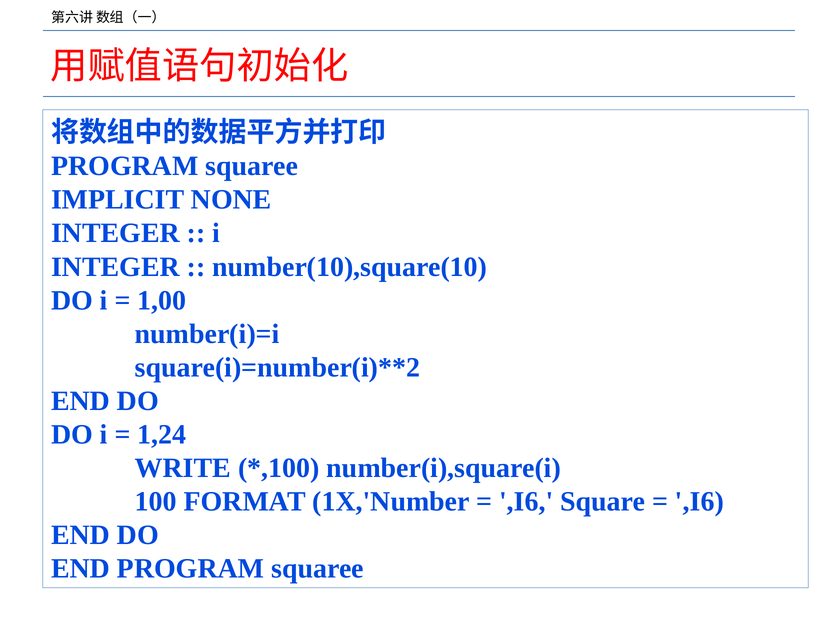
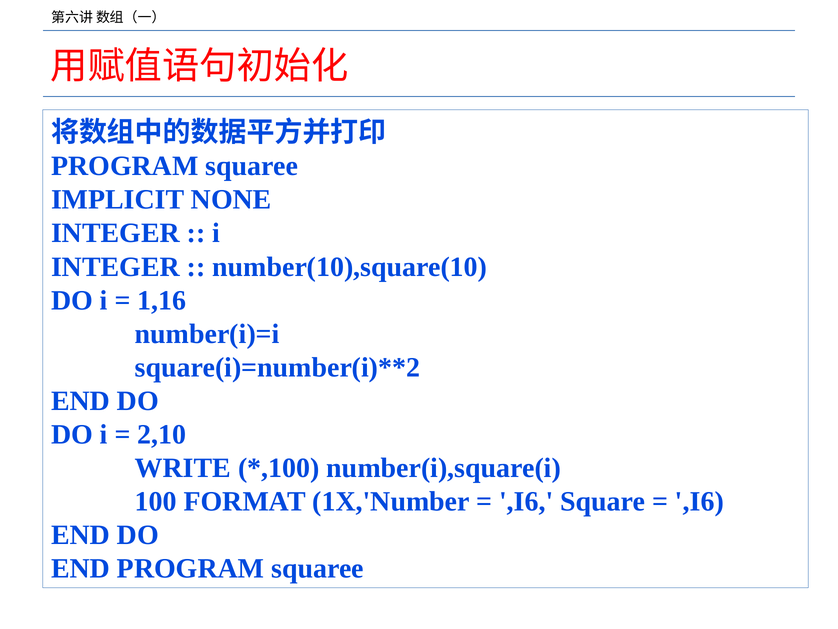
1,00: 1,00 -> 1,16
1,24: 1,24 -> 2,10
